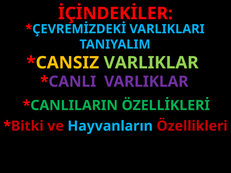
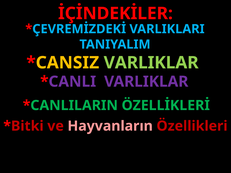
Hayvanların colour: light blue -> pink
